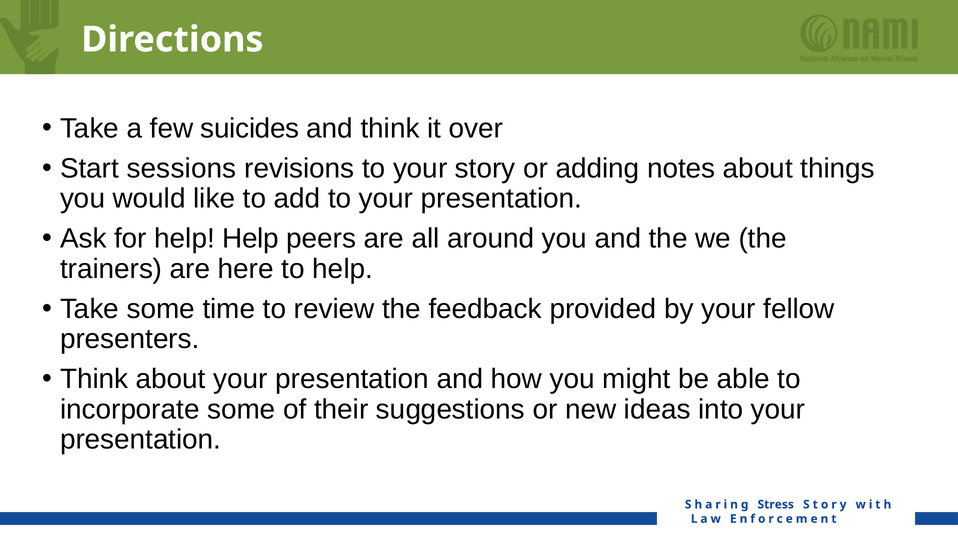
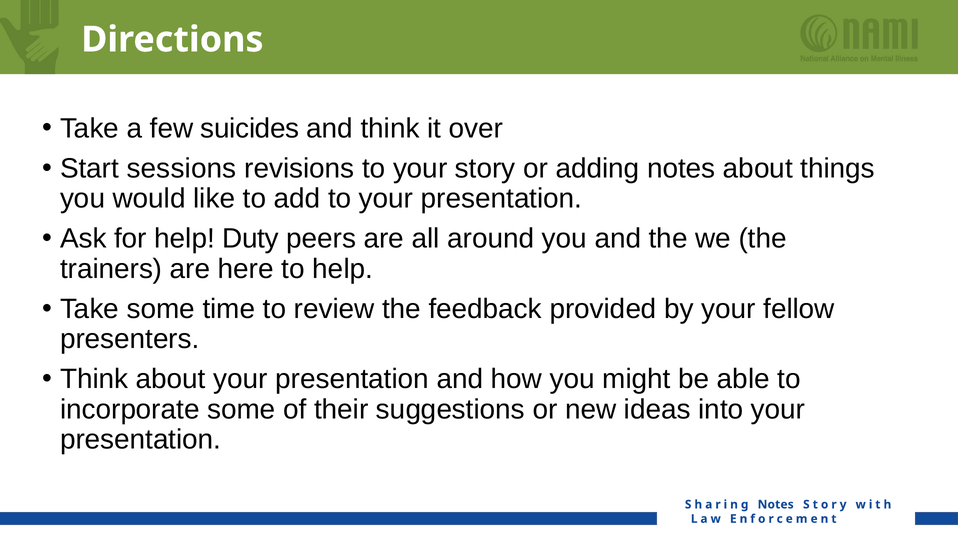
help Help: Help -> Duty
Sharing Stress: Stress -> Notes
